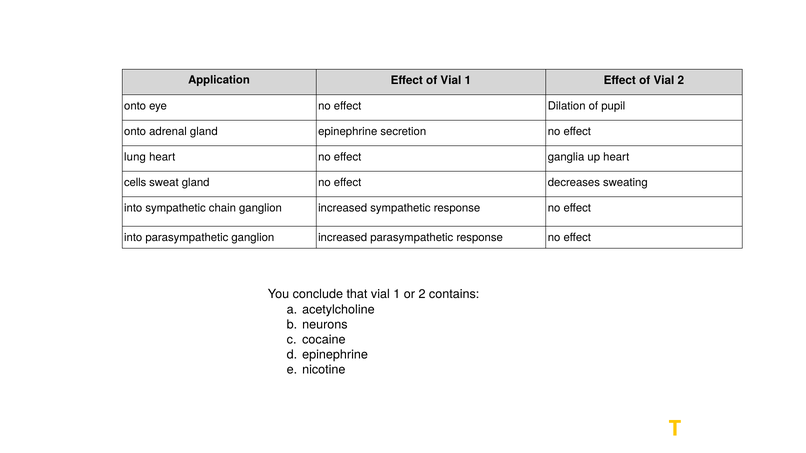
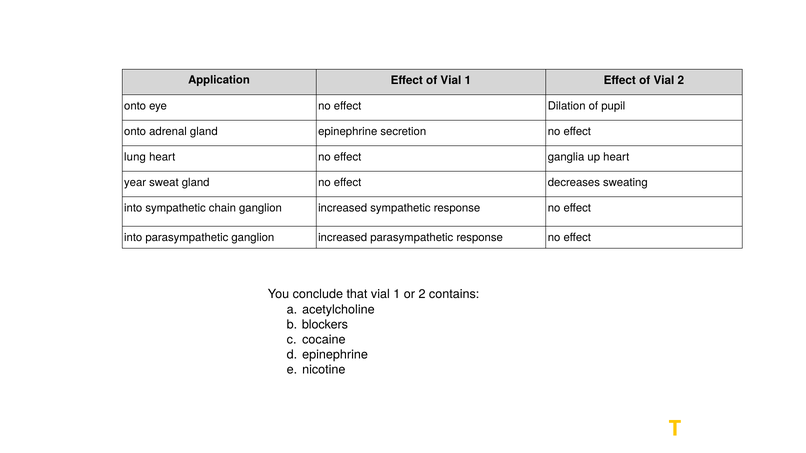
cells: cells -> year
neurons: neurons -> blockers
